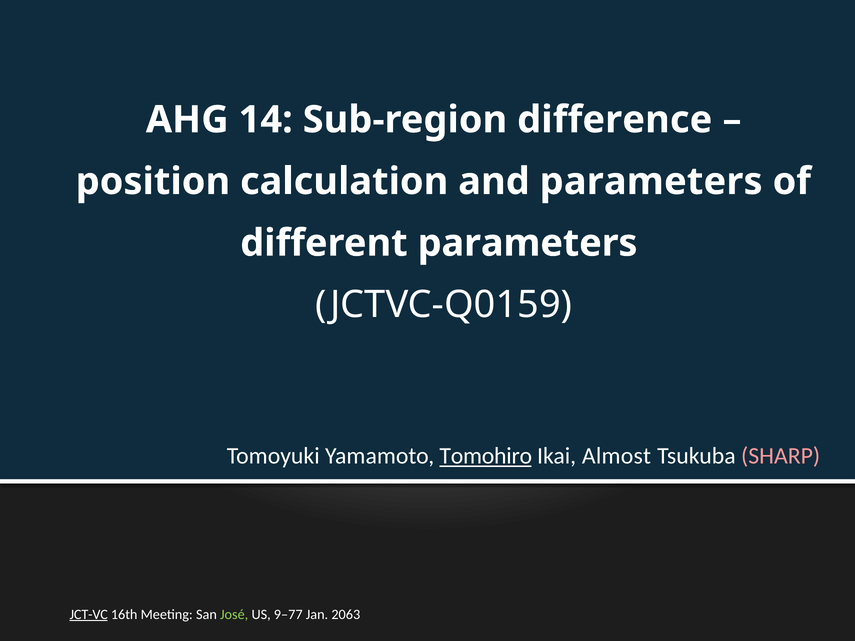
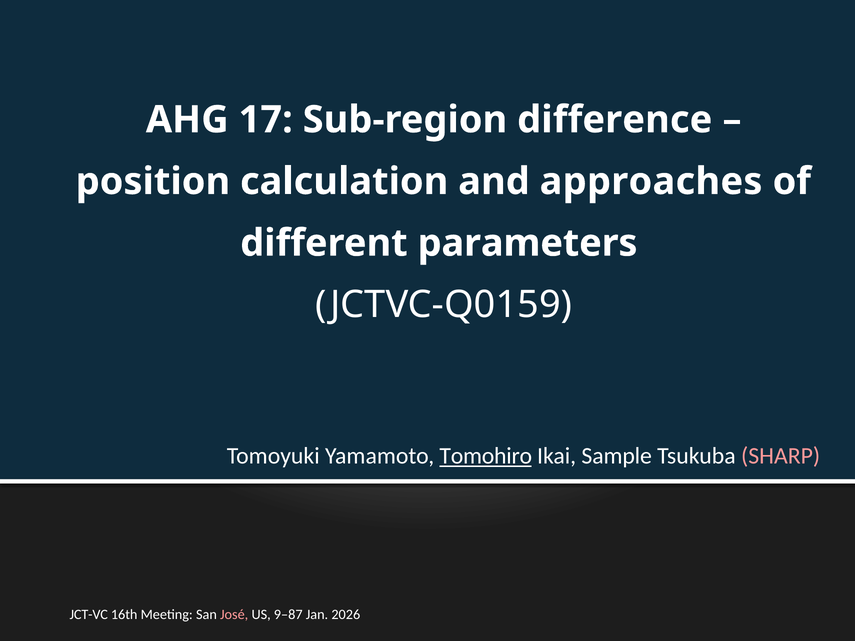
14: 14 -> 17
and parameters: parameters -> approaches
Almost: Almost -> Sample
JCT-VC underline: present -> none
José colour: light green -> pink
9–77: 9–77 -> 9–87
2063: 2063 -> 2026
